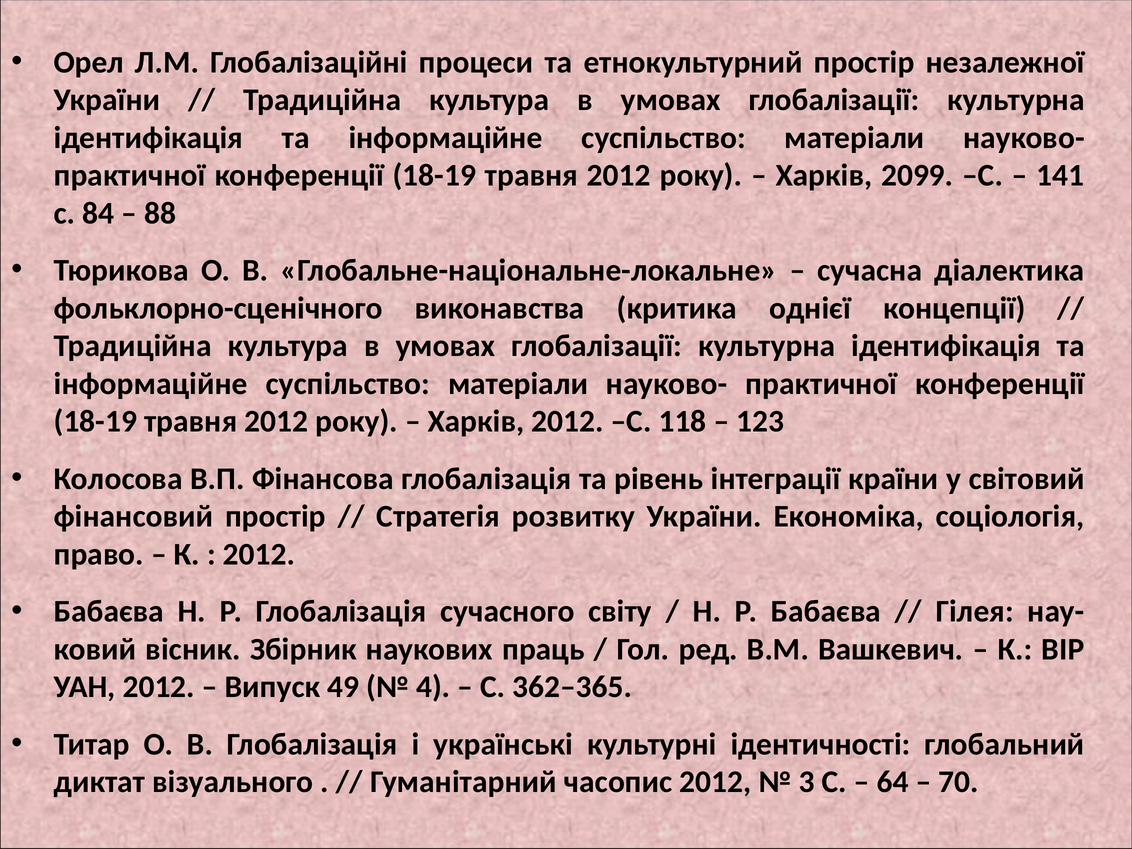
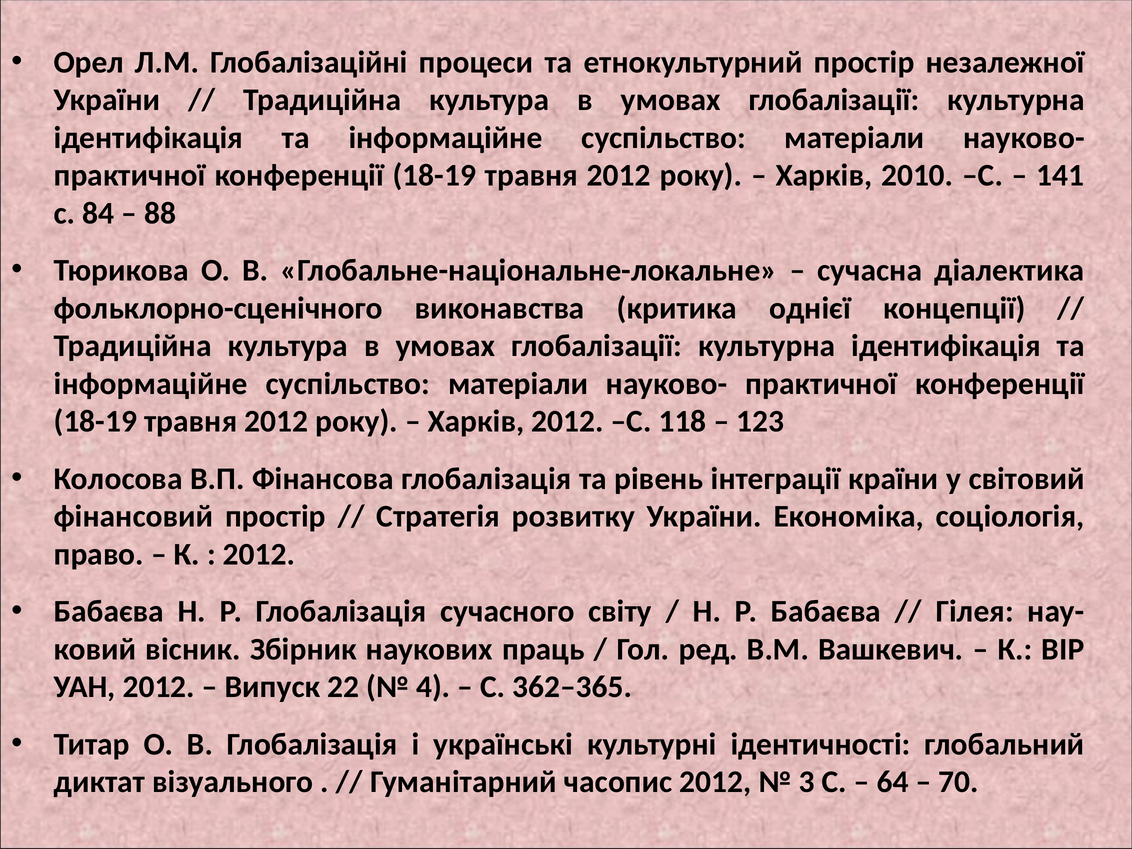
2099: 2099 -> 2010
49: 49 -> 22
